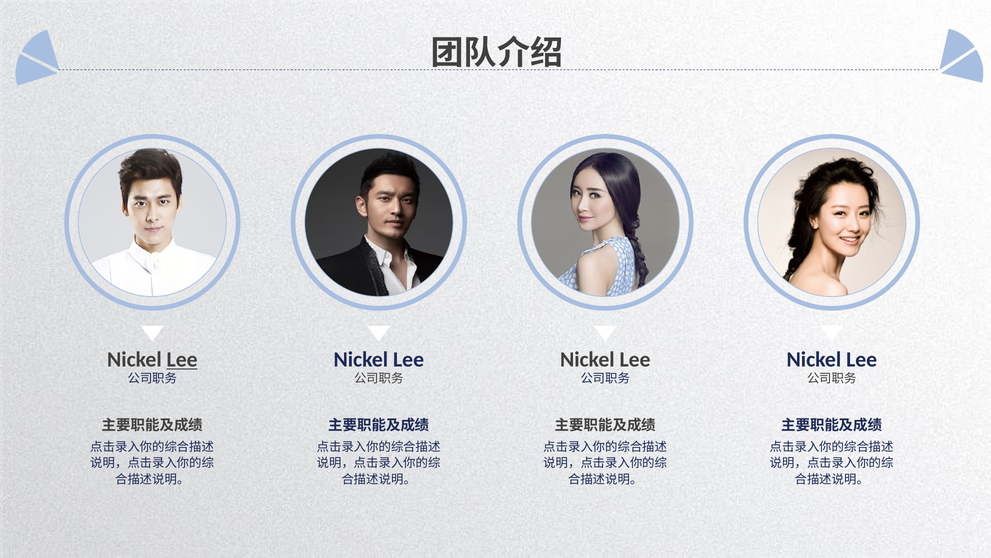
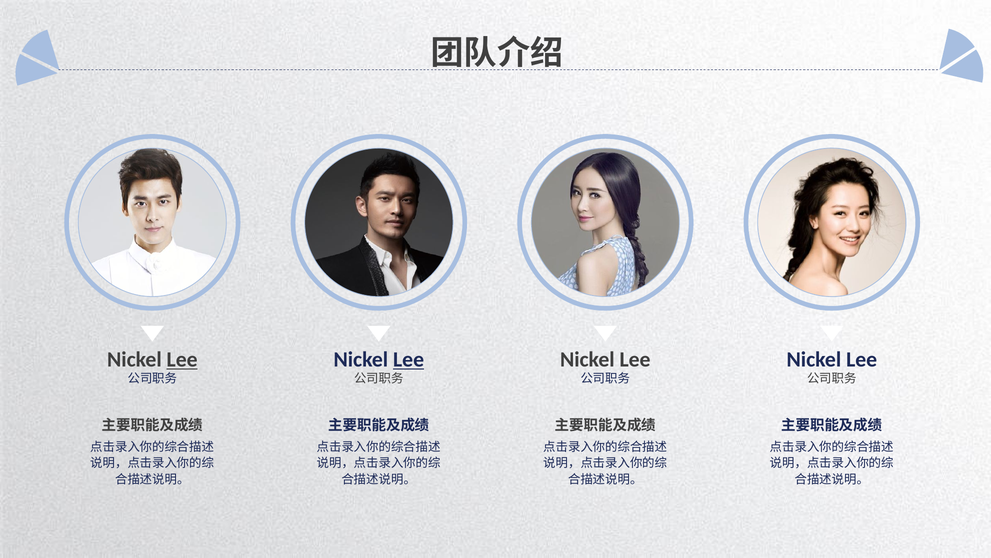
Lee at (409, 359) underline: none -> present
